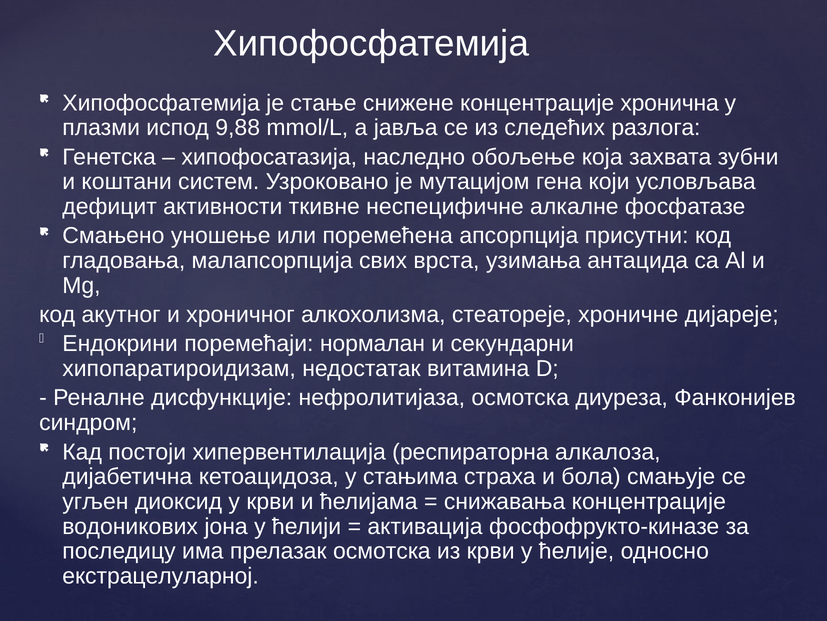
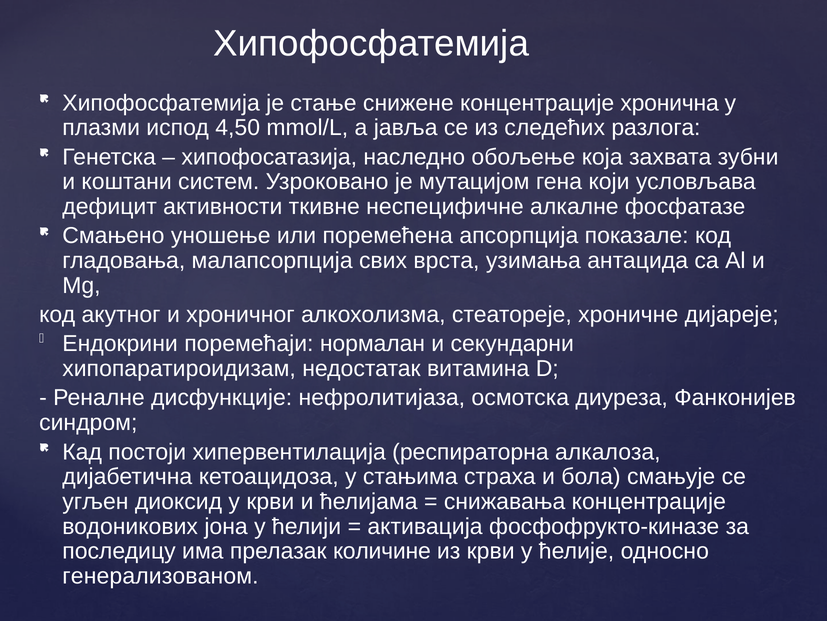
9,88: 9,88 -> 4,50
присутни: присутни -> показале
прелазак осмотска: осмотска -> количине
екстрацелуларној: екстрацелуларној -> генерализованом
